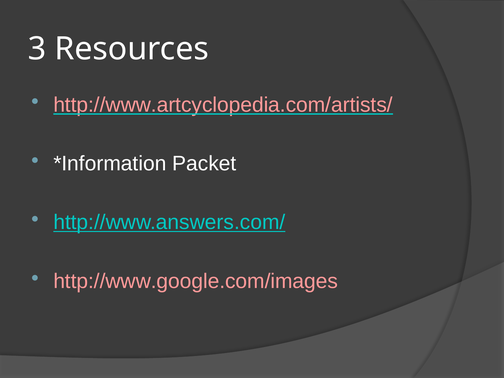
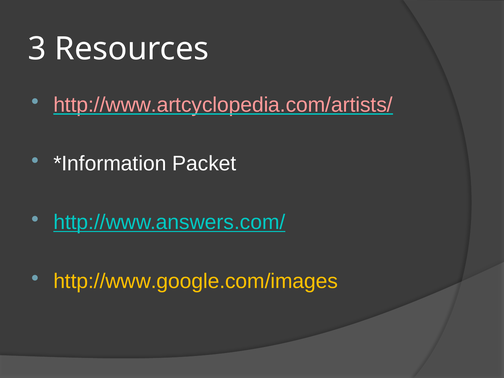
http://www.google.com/images colour: pink -> yellow
